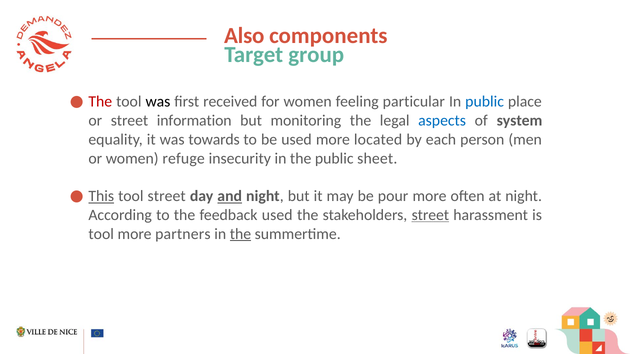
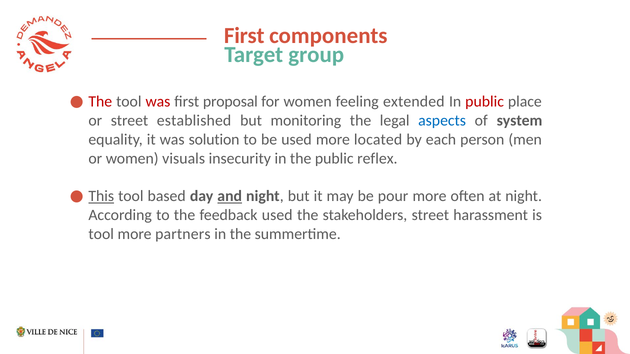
Also at (244, 35): Also -> First
was at (158, 102) colour: black -> red
received: received -> proposal
particular: particular -> extended
public at (485, 102) colour: blue -> red
information: information -> established
towards: towards -> solution
refuge: refuge -> visuals
sheet: sheet -> reflex
tool street: street -> based
street at (430, 215) underline: present -> none
the at (240, 234) underline: present -> none
